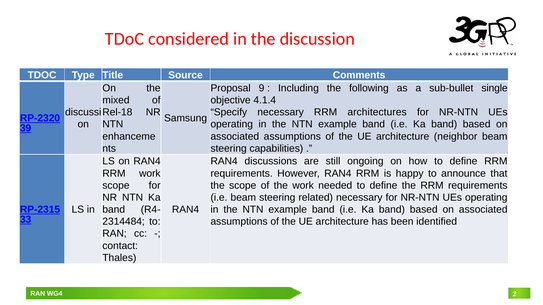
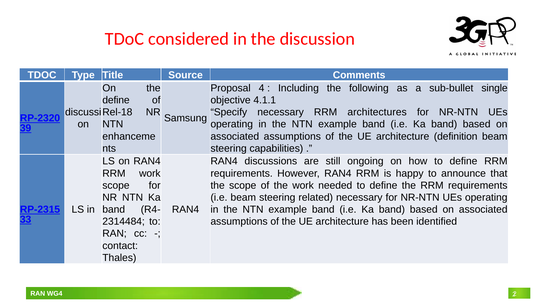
9: 9 -> 4
mixed at (116, 100): mixed -> define
4.1.4: 4.1.4 -> 4.1.1
neighbor: neighbor -> definition
